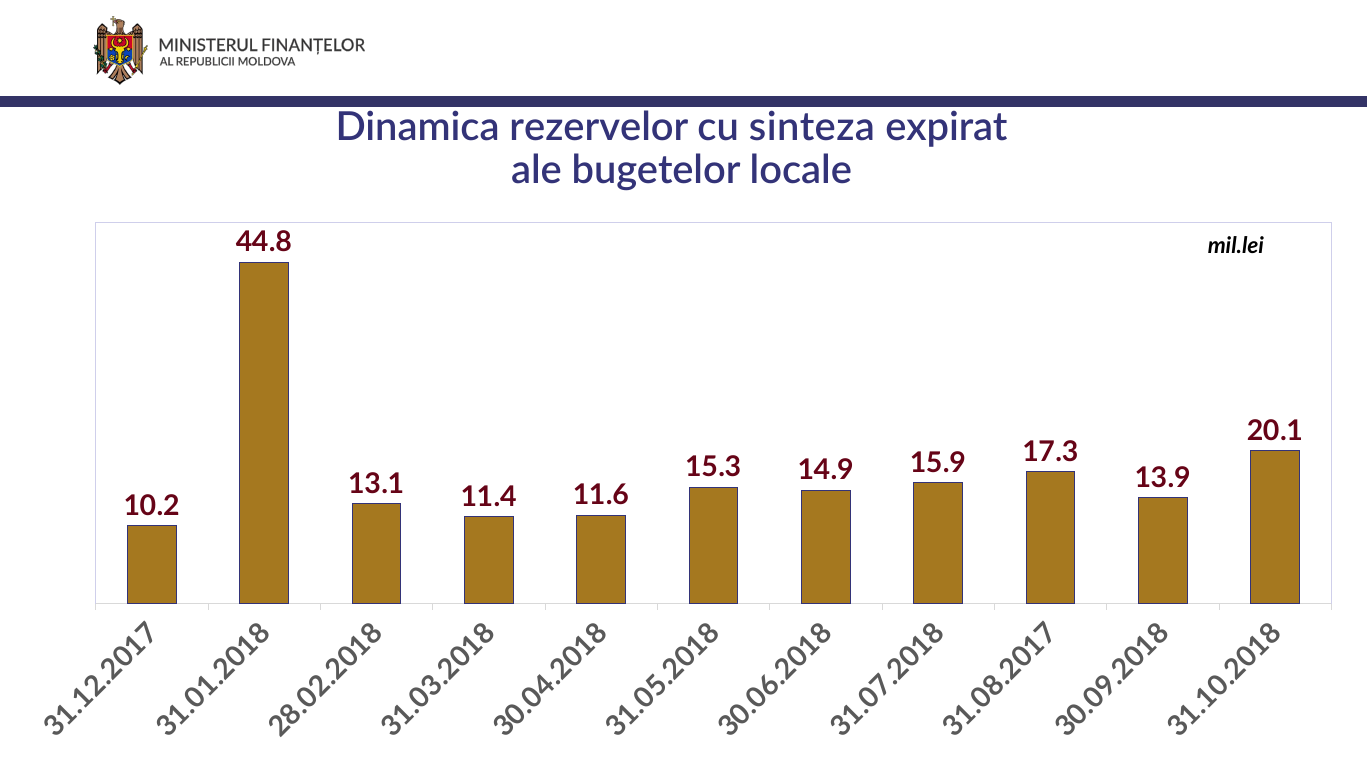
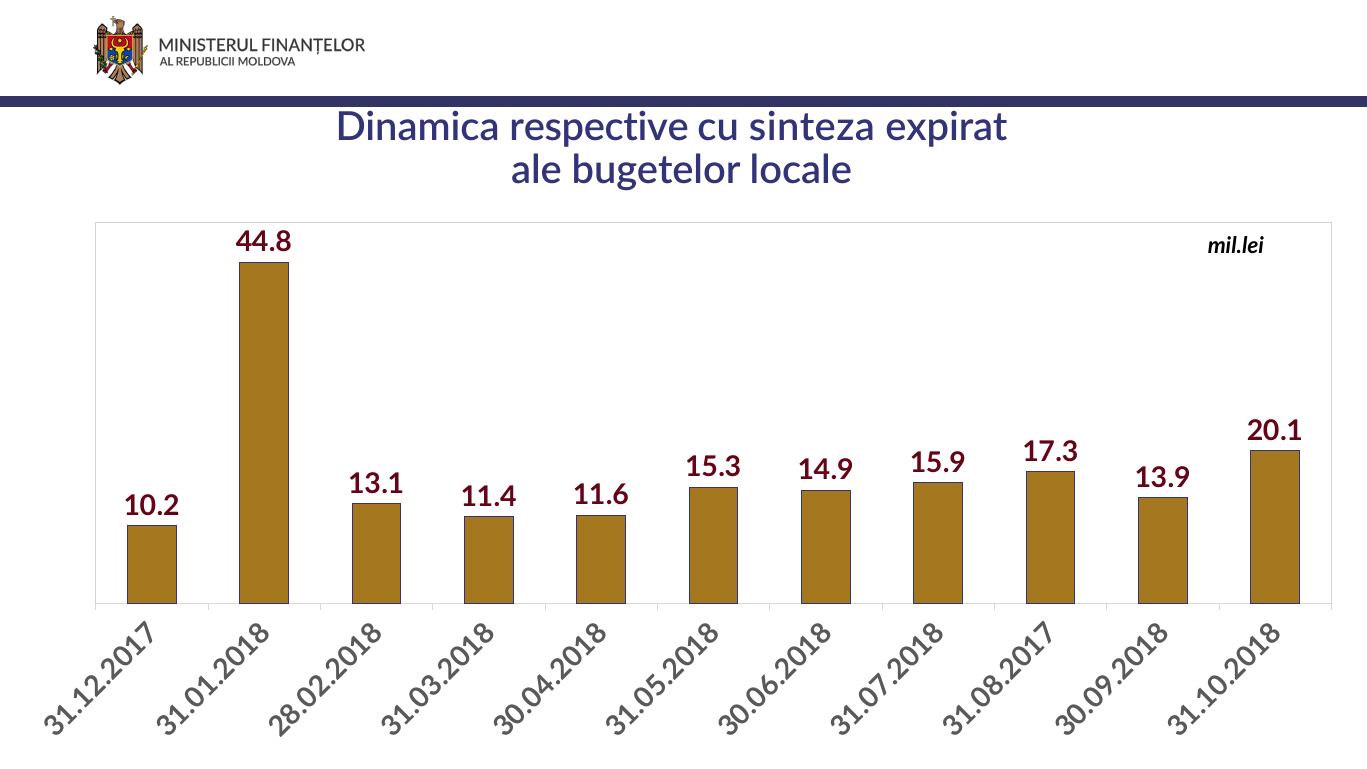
rezervelor: rezervelor -> respective
